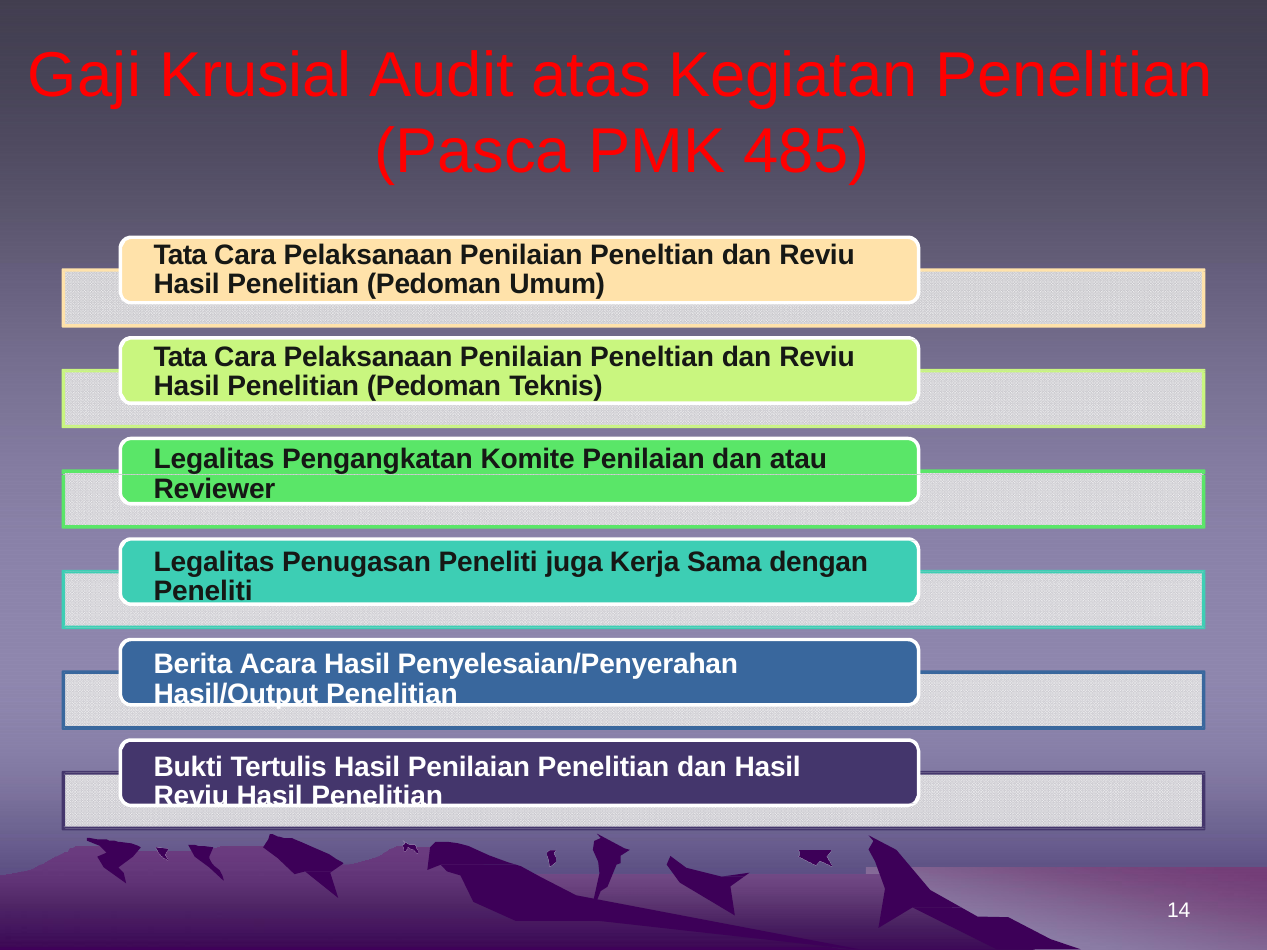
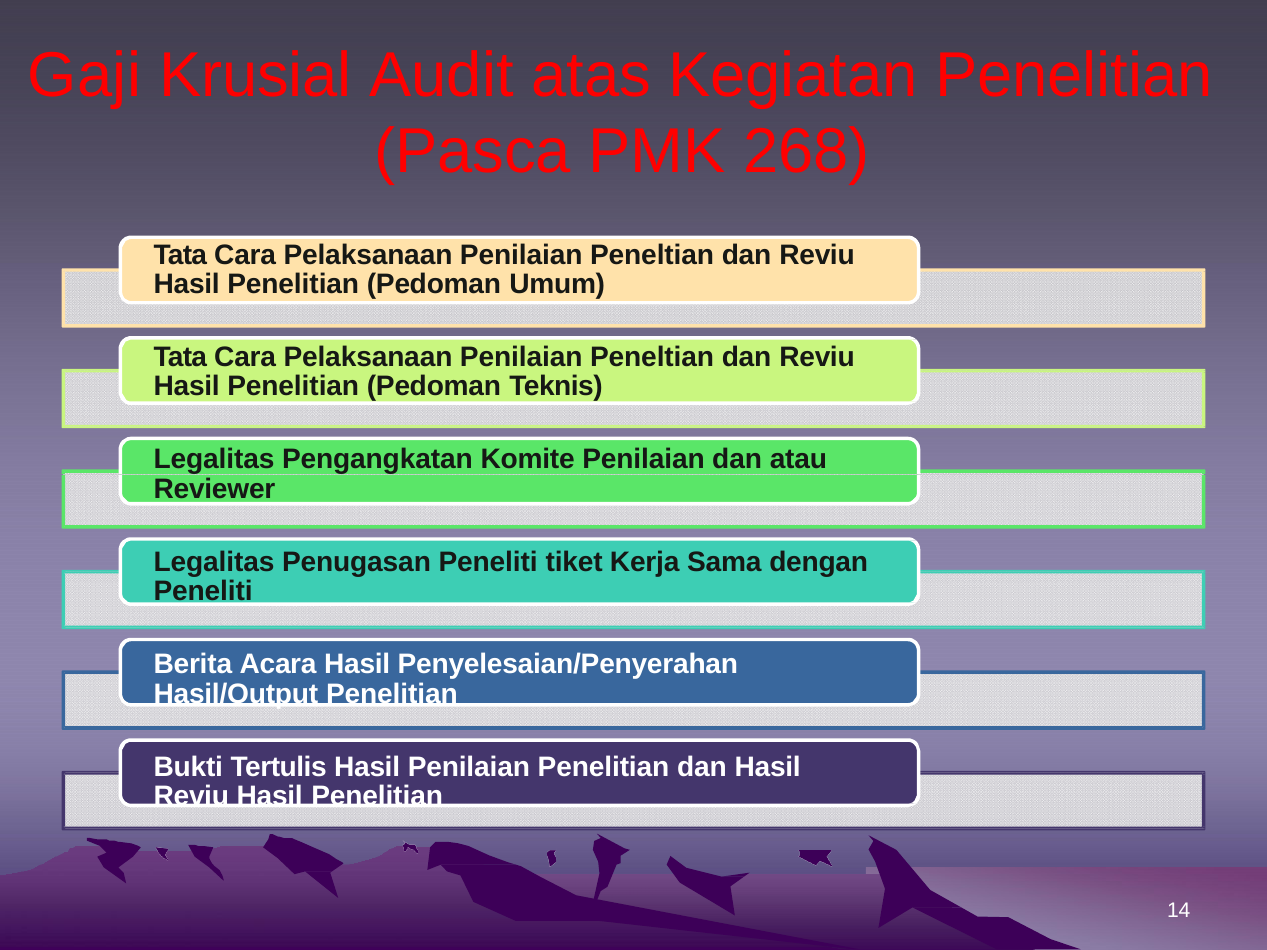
485: 485 -> 268
juga: juga -> tiket
